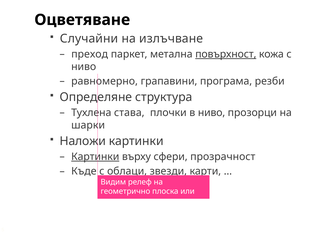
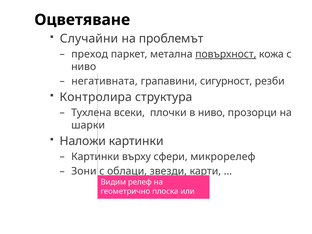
излъчване: излъчване -> проблемът
равномерно: равномерно -> негативната
програма: програма -> сигурност
Определяне: Определяне -> Контролира
става: става -> всеки
Картинки at (95, 157) underline: present -> none
прозрачност: прозрачност -> микрорелеф
Къде: Къде -> Зони
